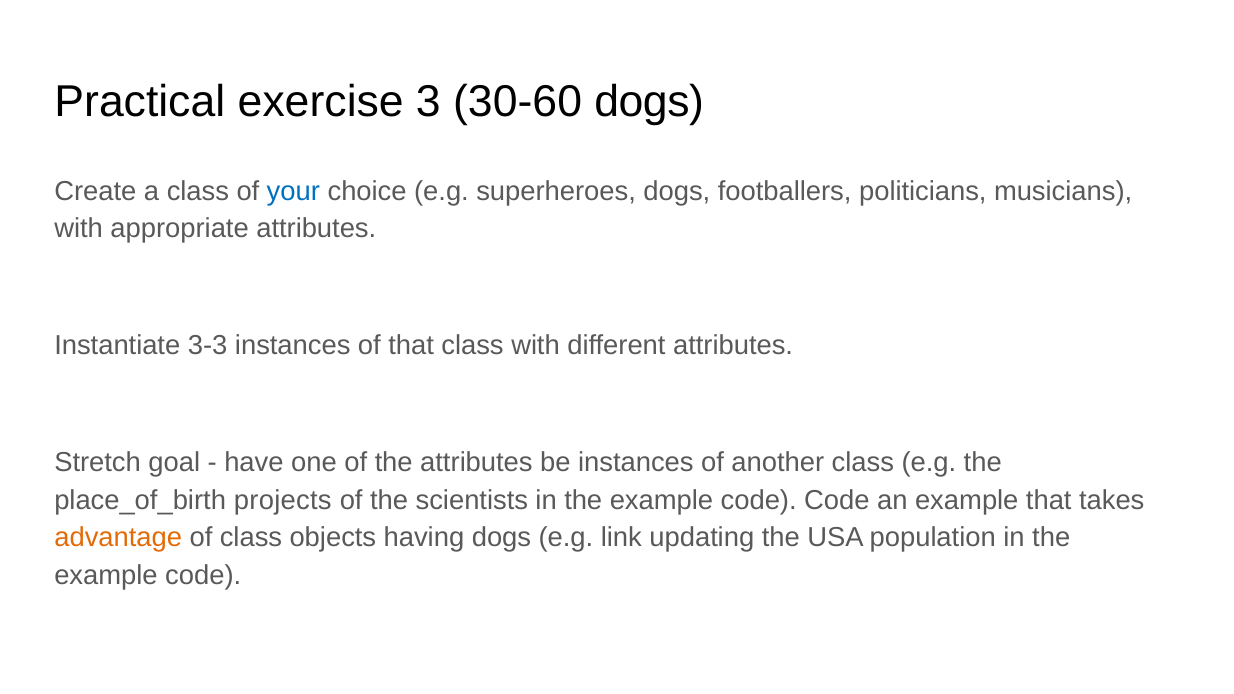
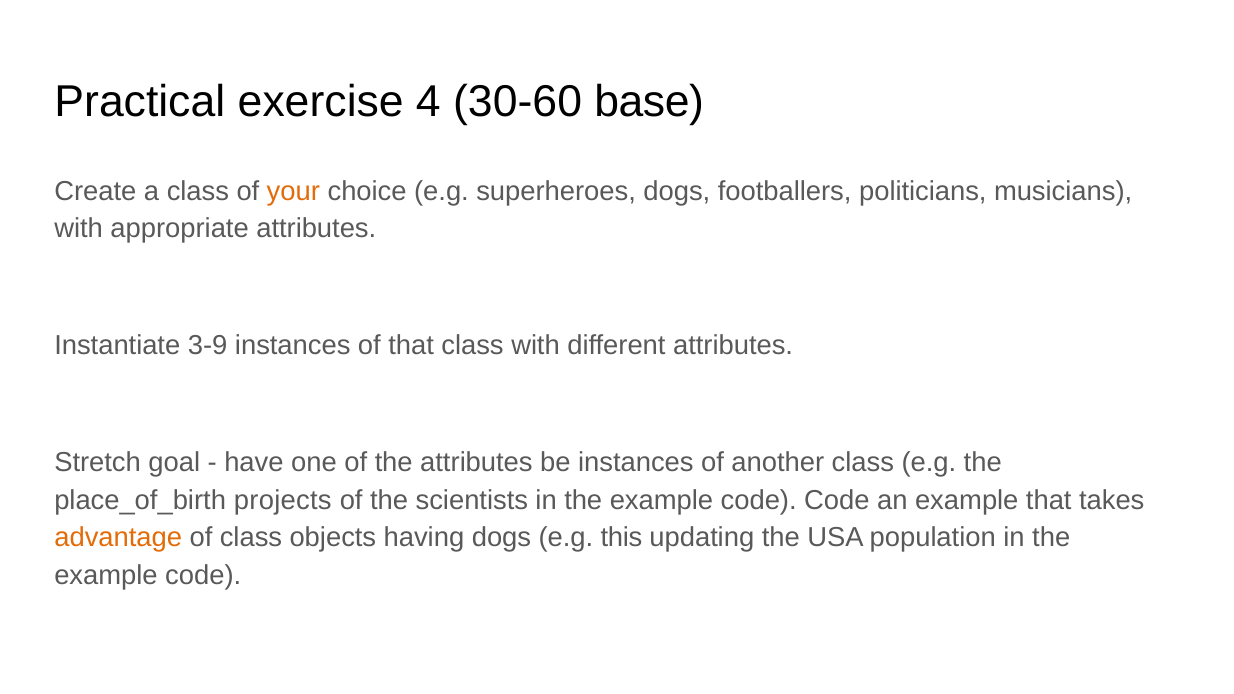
3: 3 -> 4
30-60 dogs: dogs -> base
your colour: blue -> orange
3-3: 3-3 -> 3-9
link: link -> this
